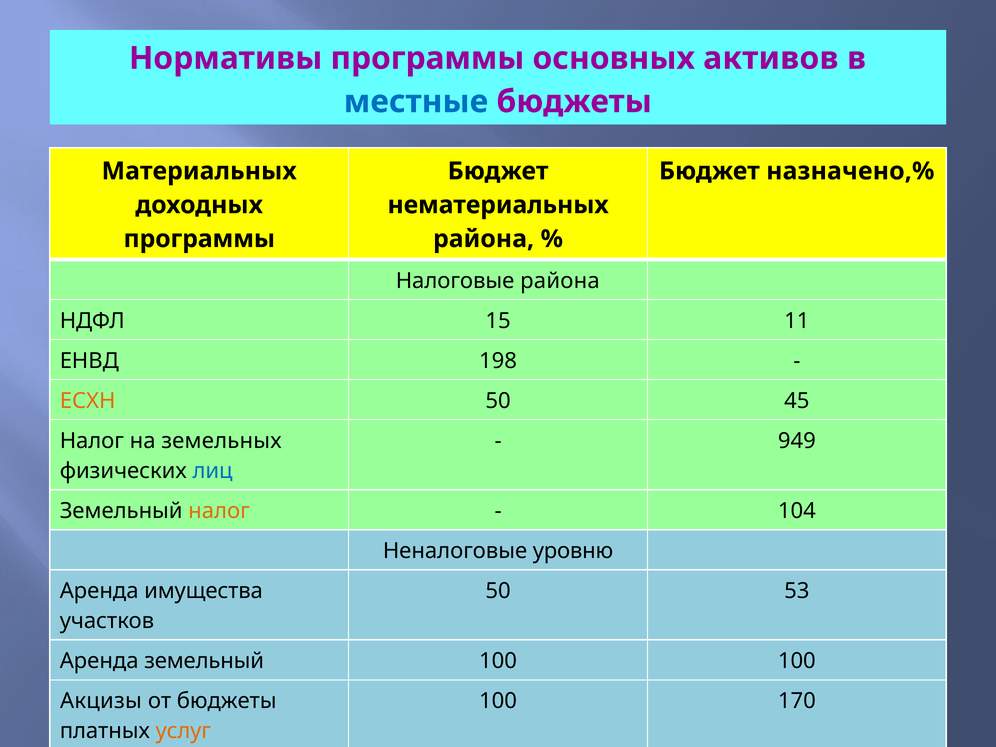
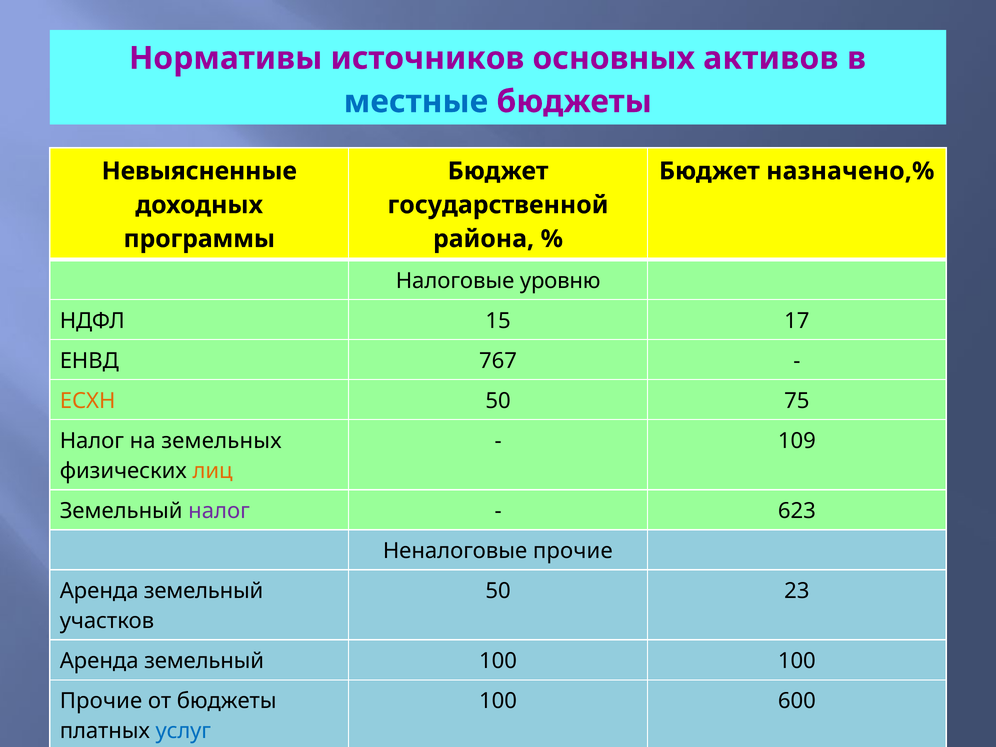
Нормативы программы: программы -> источников
Материальных: Материальных -> Невыясненные
нематериальных: нематериальных -> государственной
Налоговые района: района -> уровню
11: 11 -> 17
198: 198 -> 767
45: 45 -> 75
949: 949 -> 109
лиц colour: blue -> orange
налог at (219, 511) colour: orange -> purple
104: 104 -> 623
Неналоговые уровню: уровню -> прочие
имущества at (204, 591): имущества -> земельный
53: 53 -> 23
Акцизы at (101, 701): Акцизы -> Прочие
170: 170 -> 600
услуг colour: orange -> blue
